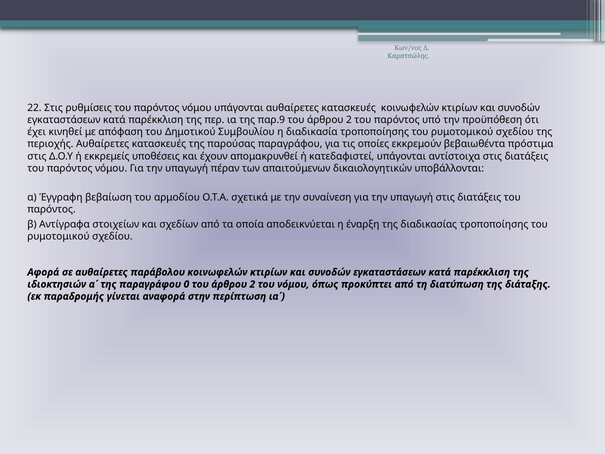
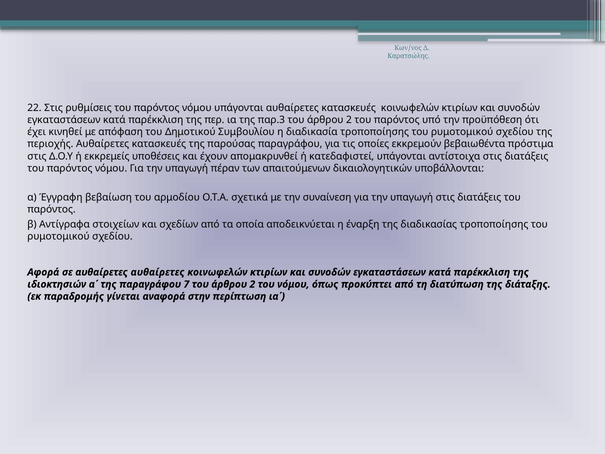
παρ.9: παρ.9 -> παρ.3
αυθαίρετες παράβολου: παράβολου -> αυθαίρετες
0: 0 -> 7
